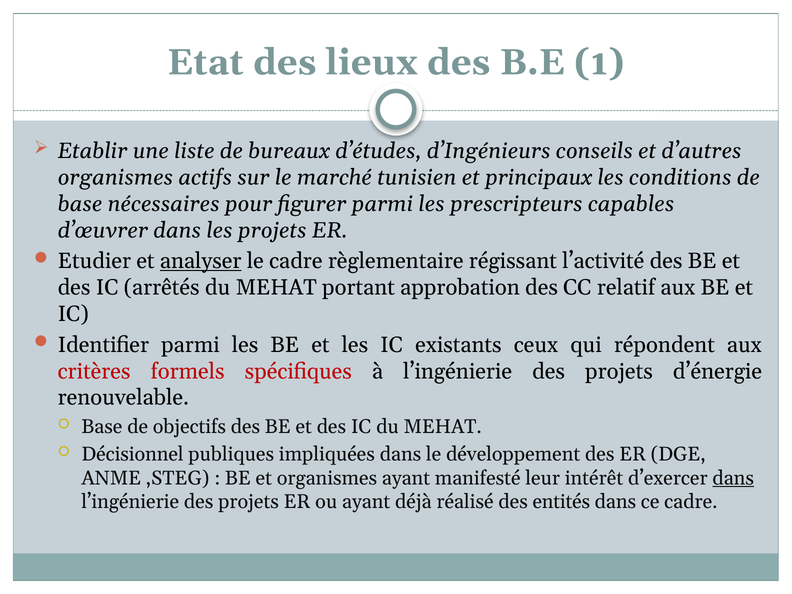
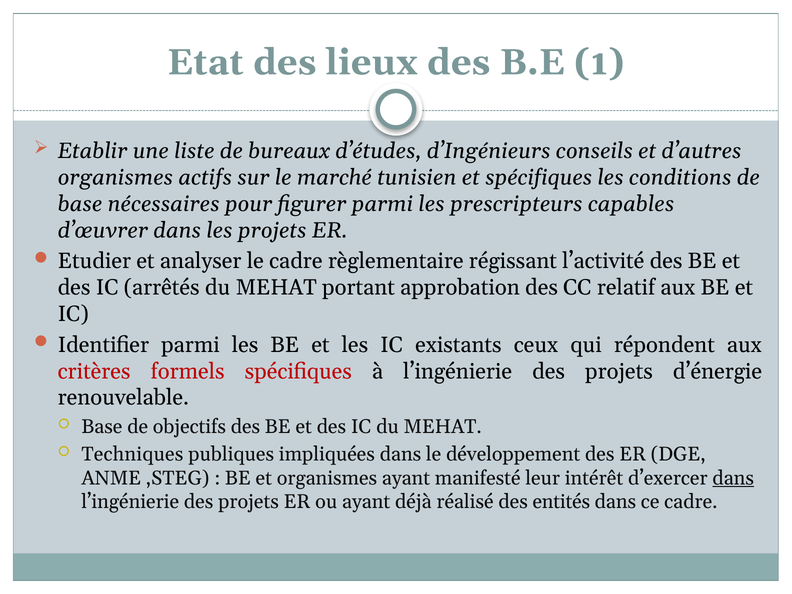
et principaux: principaux -> spécifiques
analyser underline: present -> none
Décisionnel: Décisionnel -> Techniques
